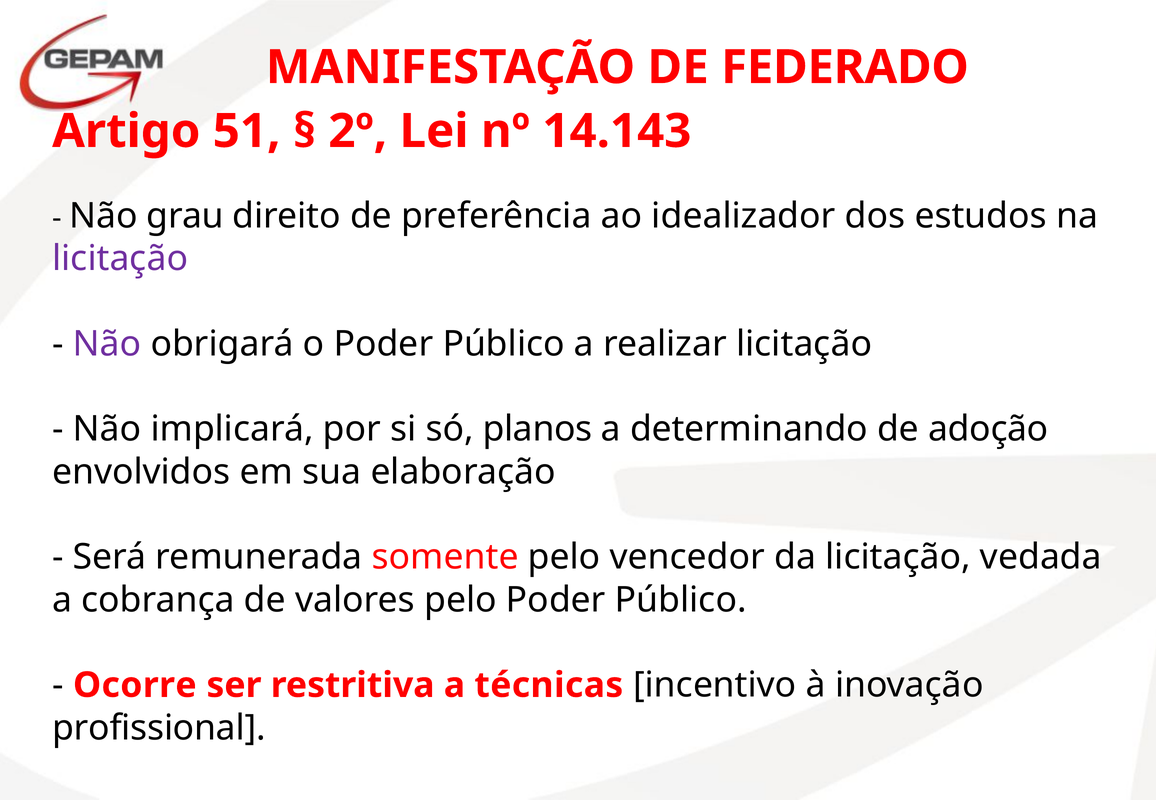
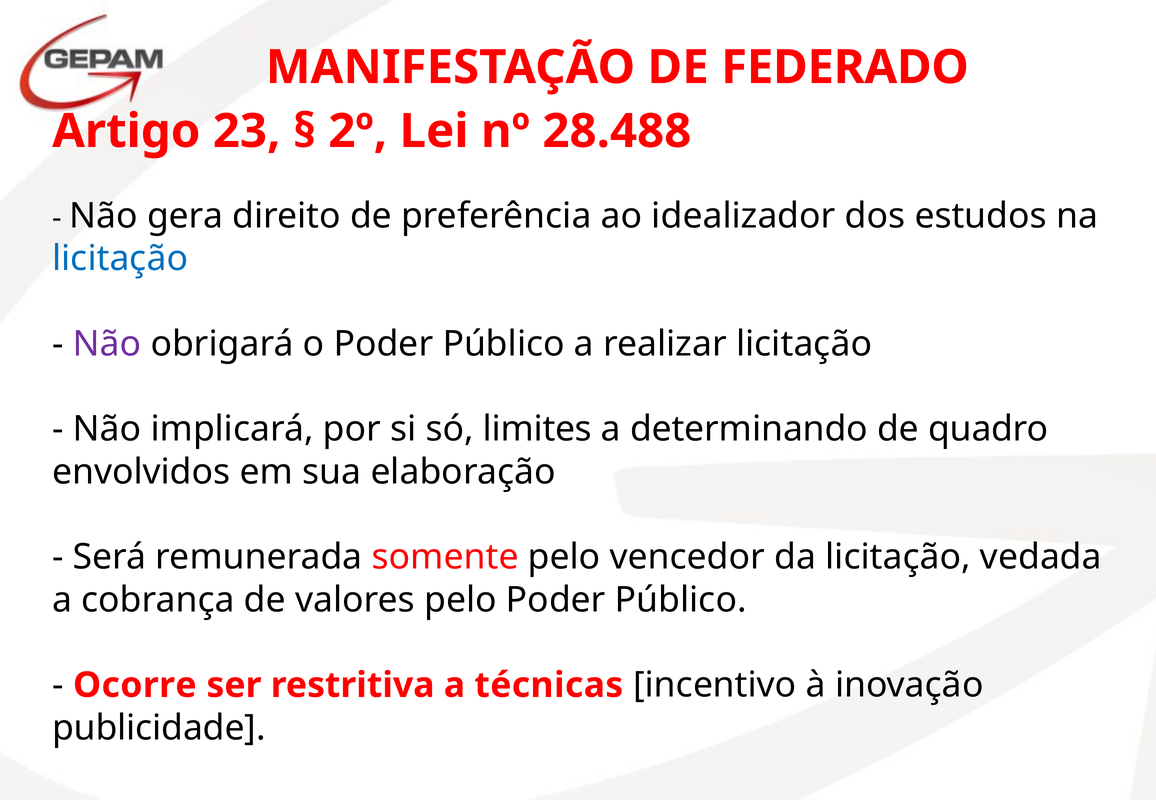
51: 51 -> 23
14.143: 14.143 -> 28.488
grau: grau -> gera
licitação at (120, 259) colour: purple -> blue
planos: planos -> limites
adoção: adoção -> quadro
profissional: profissional -> publicidade
